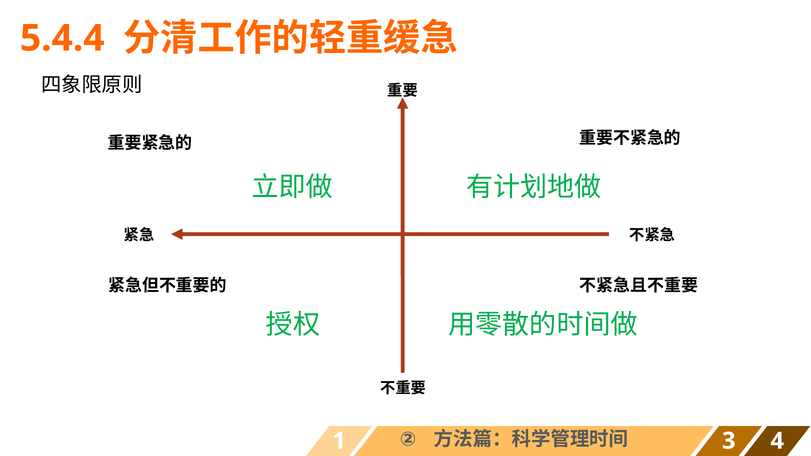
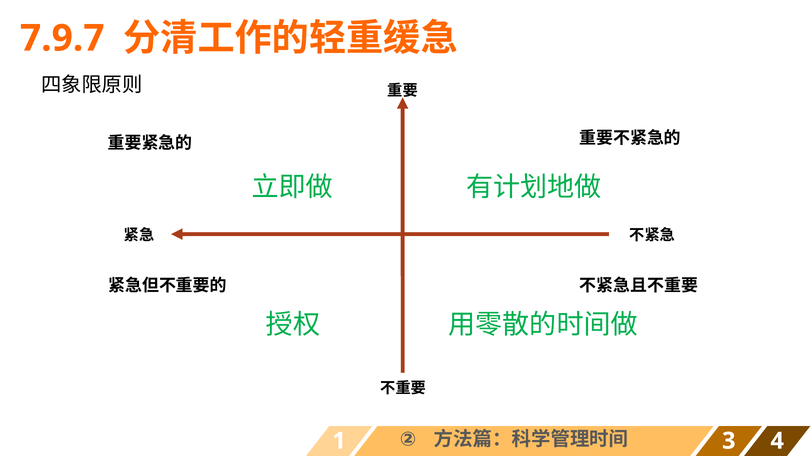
5.4.4: 5.4.4 -> 7.9.7
